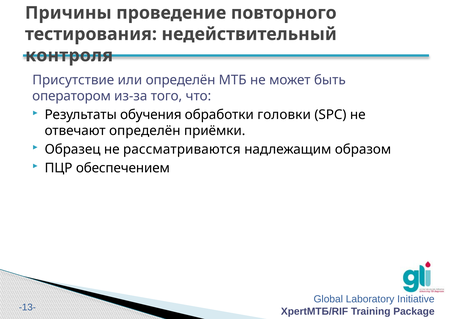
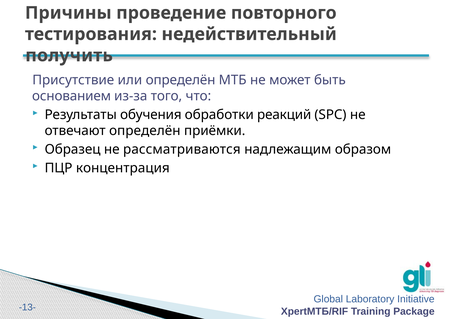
контроля: контроля -> получить
оператором: оператором -> основанием
головки: головки -> реакций
обеспечением: обеспечением -> концентрация
